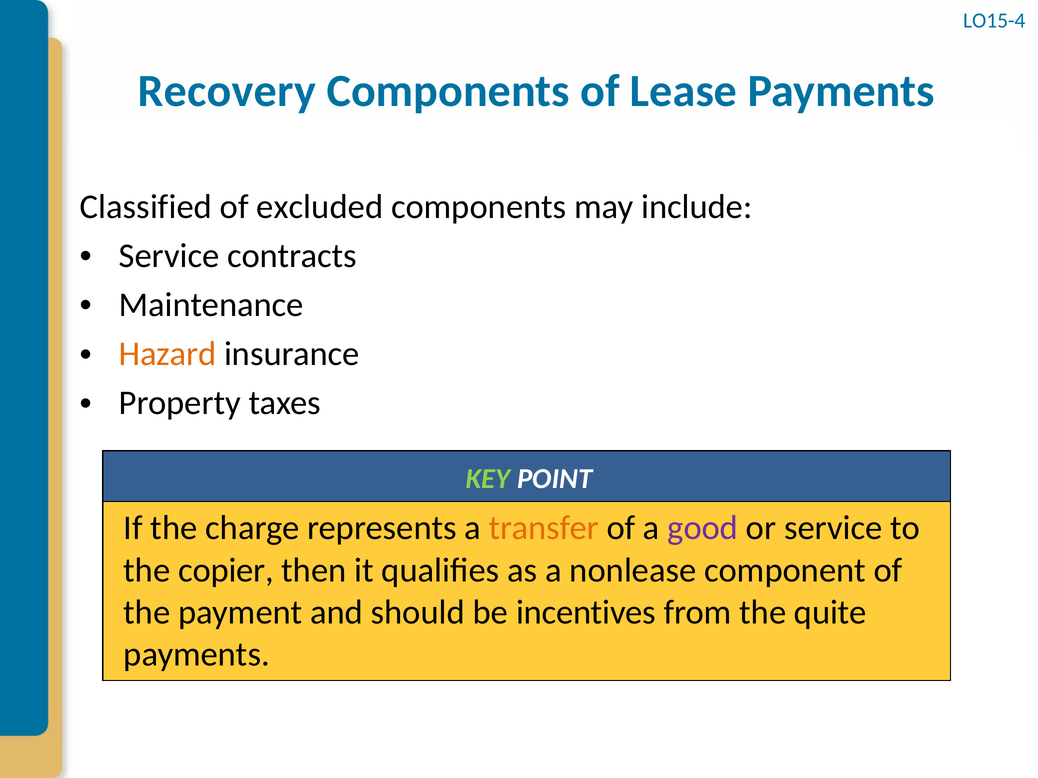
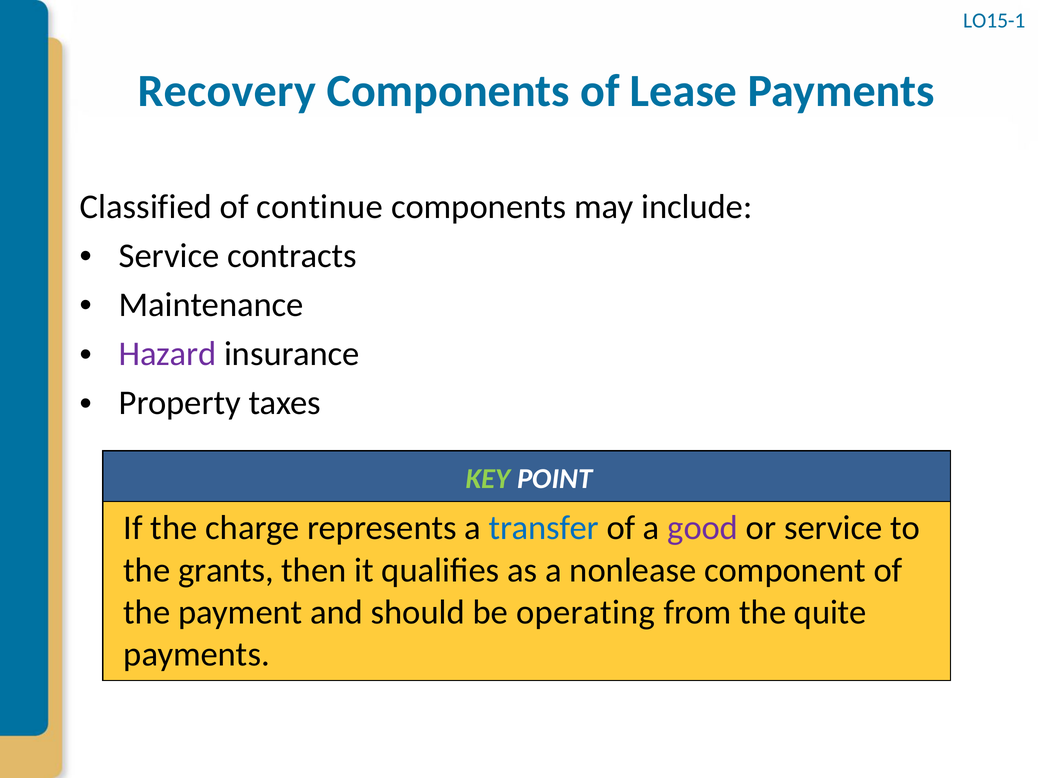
LO15-4: LO15-4 -> LO15-1
excluded: excluded -> continue
Hazard colour: orange -> purple
transfer colour: orange -> blue
copier: copier -> grants
incentives: incentives -> operating
